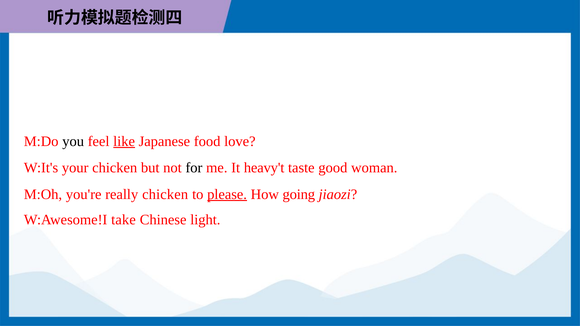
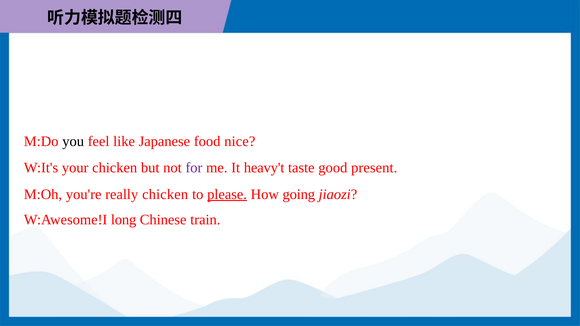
like underline: present -> none
love: love -> nice
for colour: black -> purple
woman: woman -> present
take: take -> long
light: light -> train
